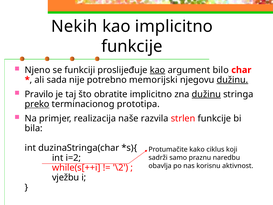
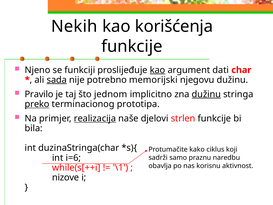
kao implicitno: implicitno -> korišćenja
bilo: bilo -> dati
sada underline: none -> present
dužinu at (232, 80) underline: present -> none
obratite: obratite -> jednom
realizacija underline: none -> present
razvila: razvila -> djelovi
i=2: i=2 -> i=6
\2: \2 -> \1
vježbu: vježbu -> nizove
